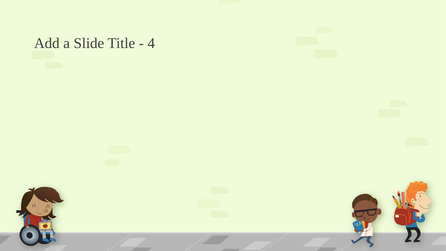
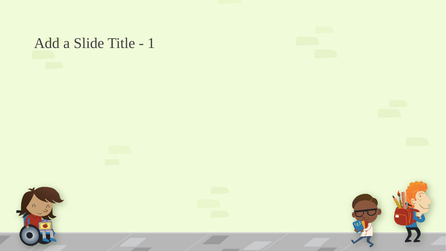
4: 4 -> 1
